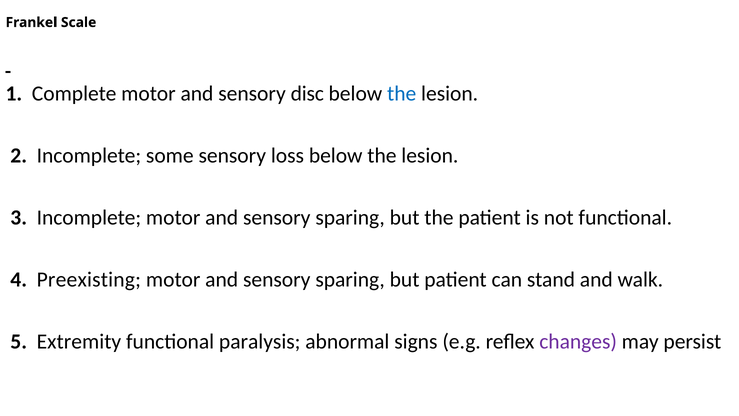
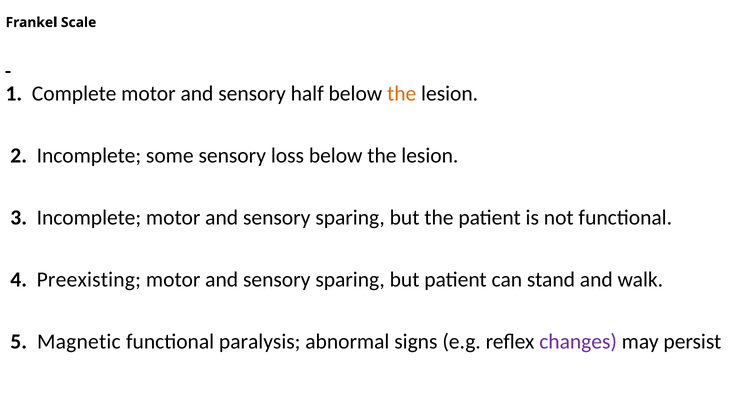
disc: disc -> half
the at (402, 94) colour: blue -> orange
Extremity: Extremity -> Magnetic
